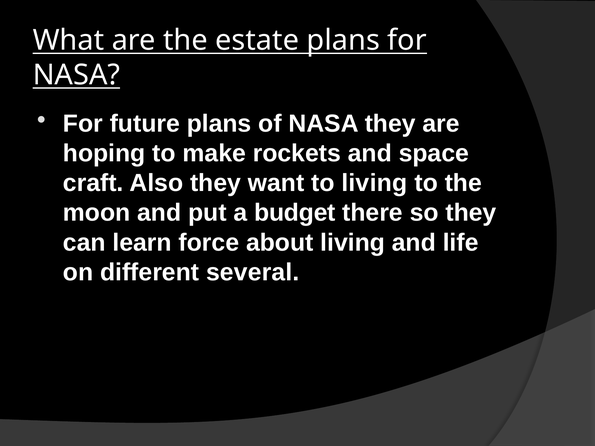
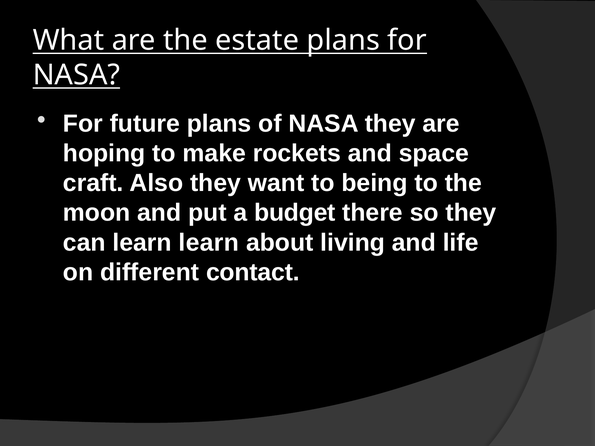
to living: living -> being
learn force: force -> learn
several: several -> contact
